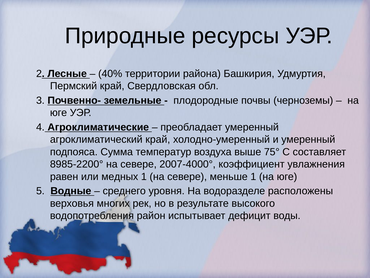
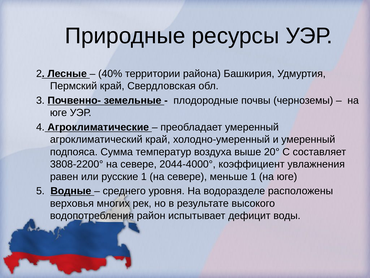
75°: 75° -> 20°
8985-2200°: 8985-2200° -> 3808-2200°
2007-4000°: 2007-4000° -> 2044-4000°
медных: медных -> русские
